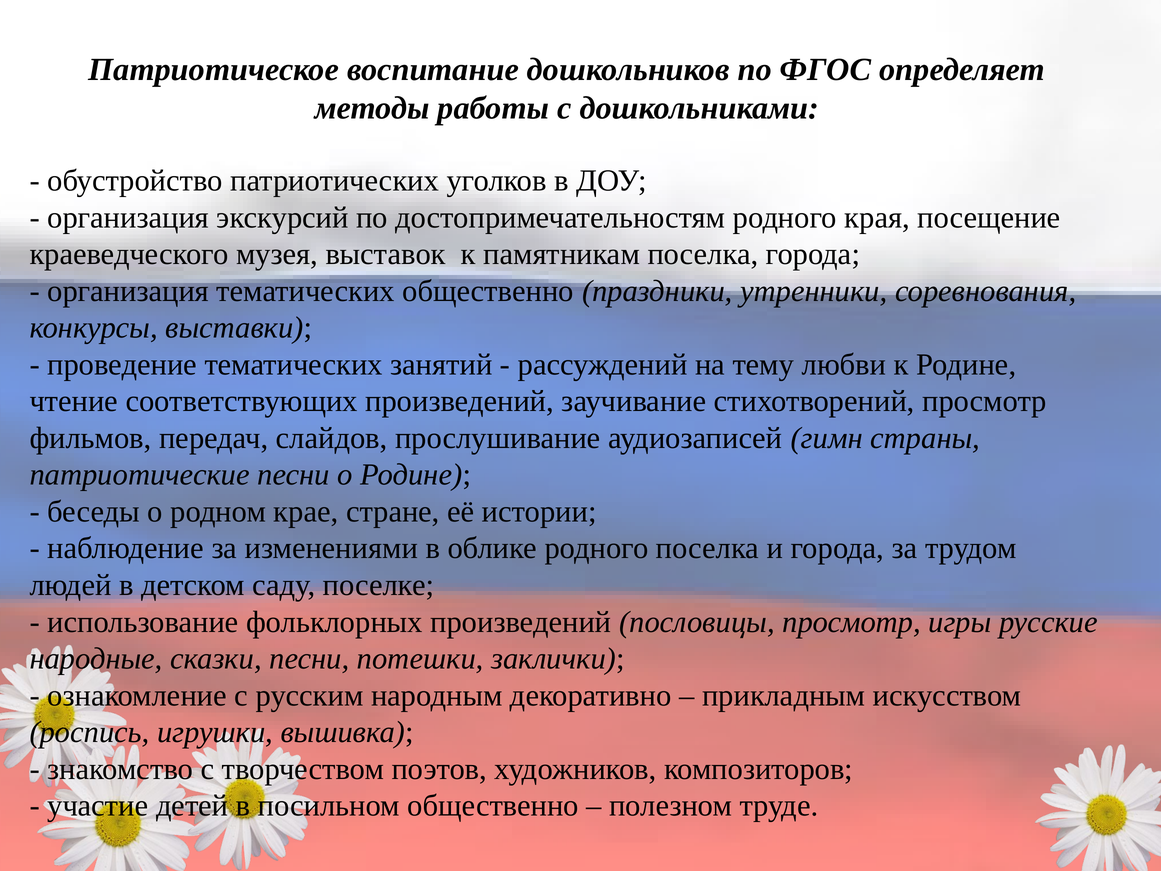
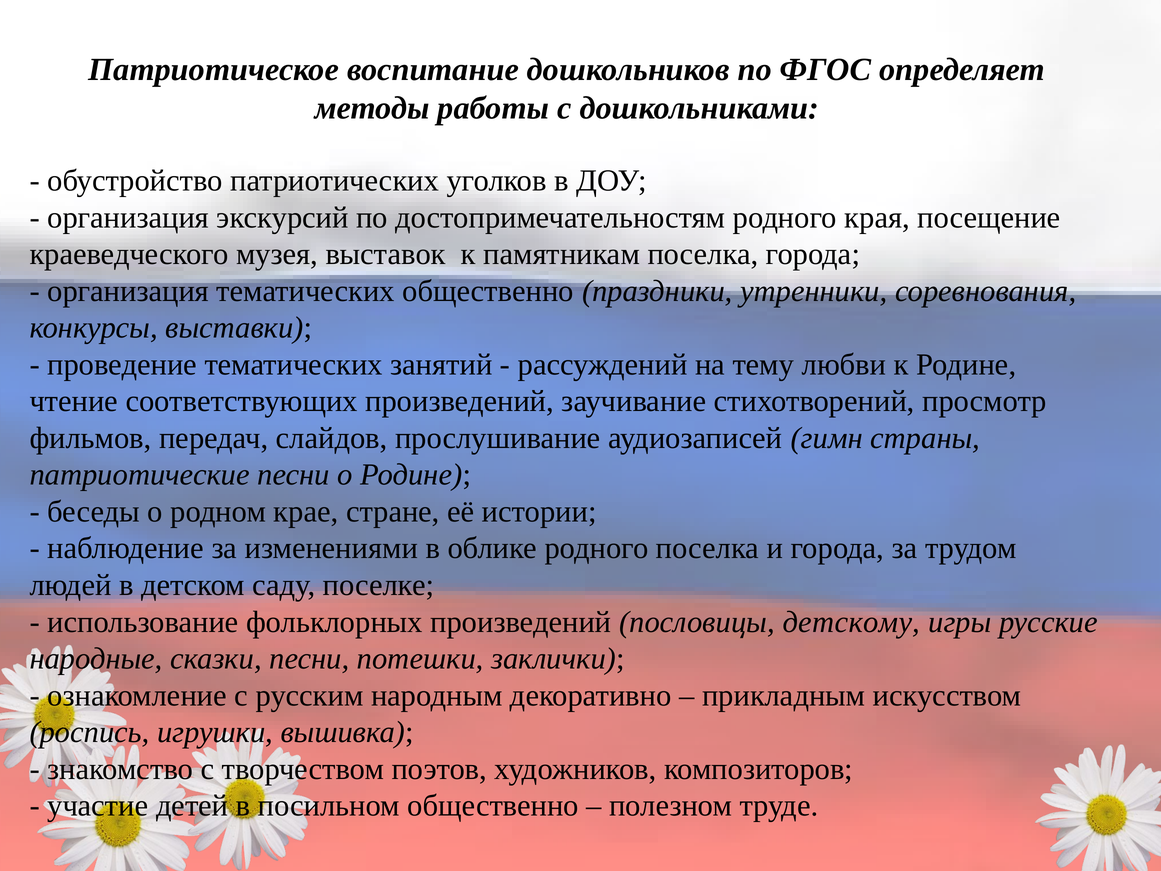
пословицы просмотр: просмотр -> детскому
